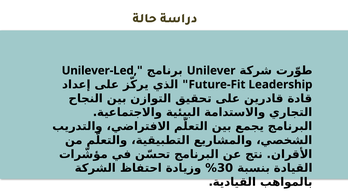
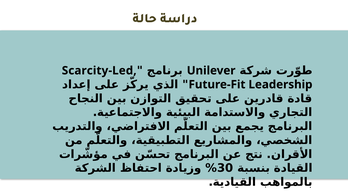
Unilever-Led: Unilever-Led -> Scarcity-Led
